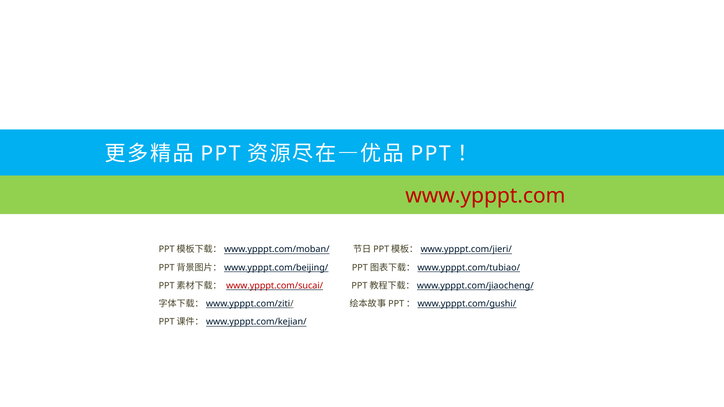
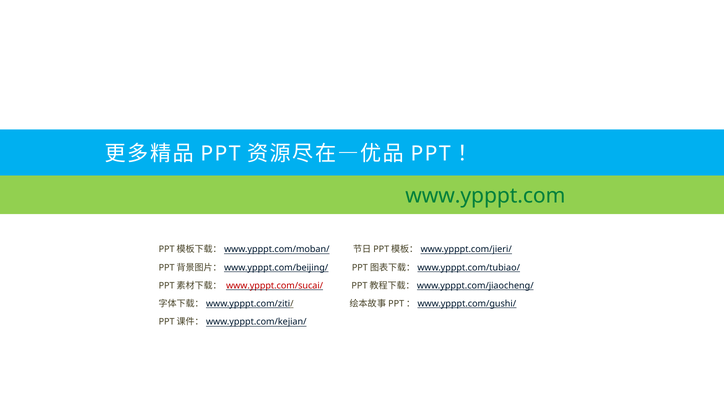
www.ypppt.com colour: red -> green
